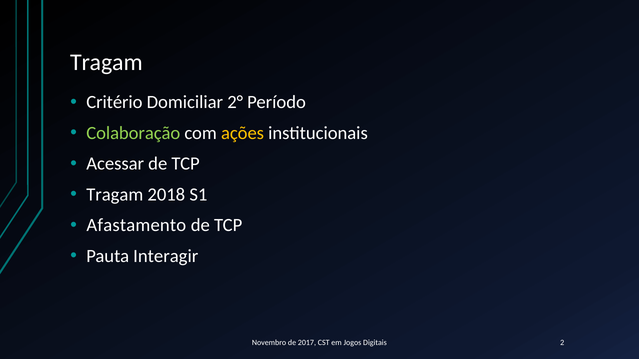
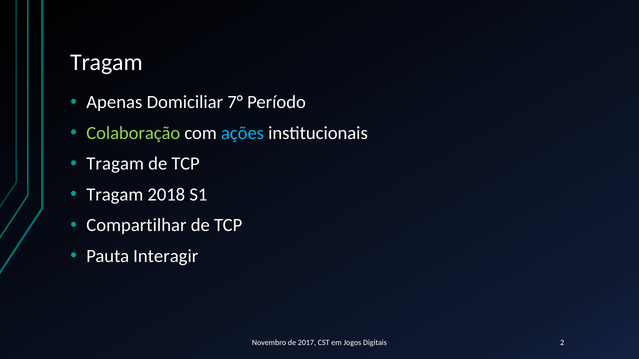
Critério: Critério -> Apenas
2°: 2° -> 7°
ações colour: yellow -> light blue
Acessar at (115, 164): Acessar -> Tragam
Afastamento: Afastamento -> Compartilhar
